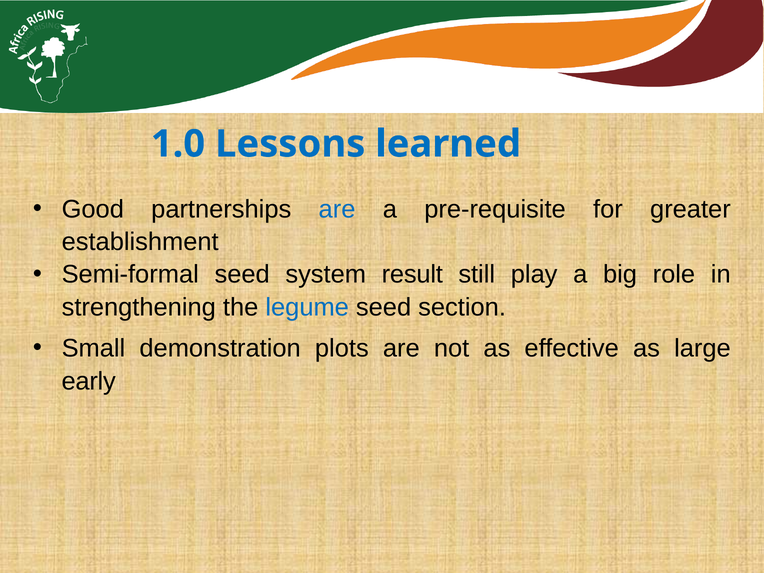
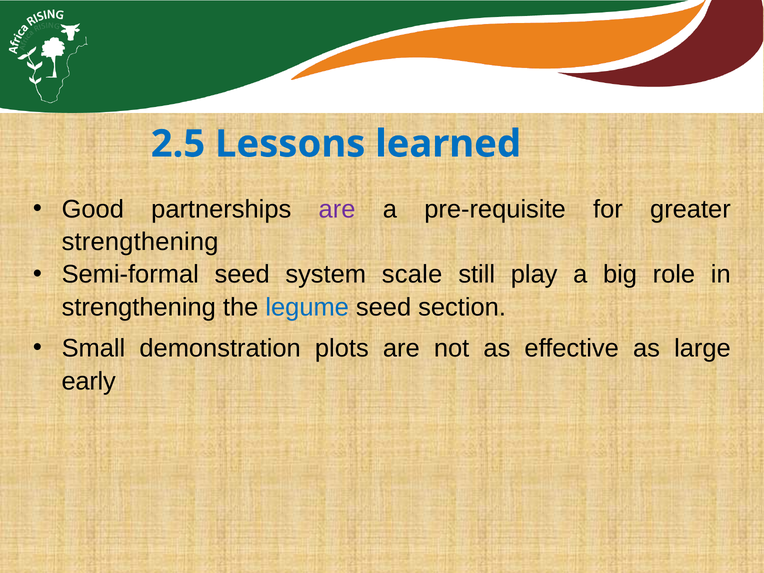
1.0: 1.0 -> 2.5
are at (337, 209) colour: blue -> purple
establishment at (140, 242): establishment -> strengthening
result: result -> scale
